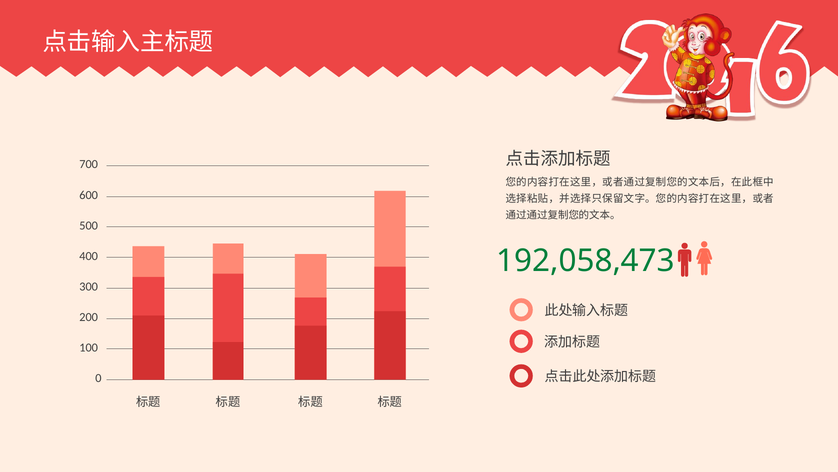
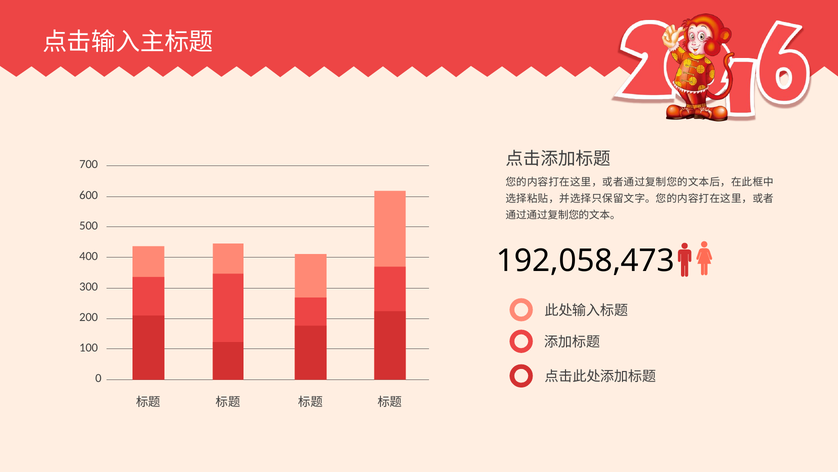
192,058,473 colour: green -> black
